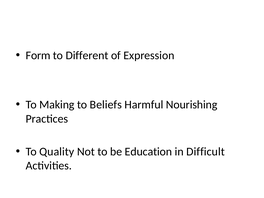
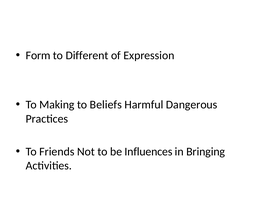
Nourishing: Nourishing -> Dangerous
Quality: Quality -> Friends
Education: Education -> Influences
Difficult: Difficult -> Bringing
